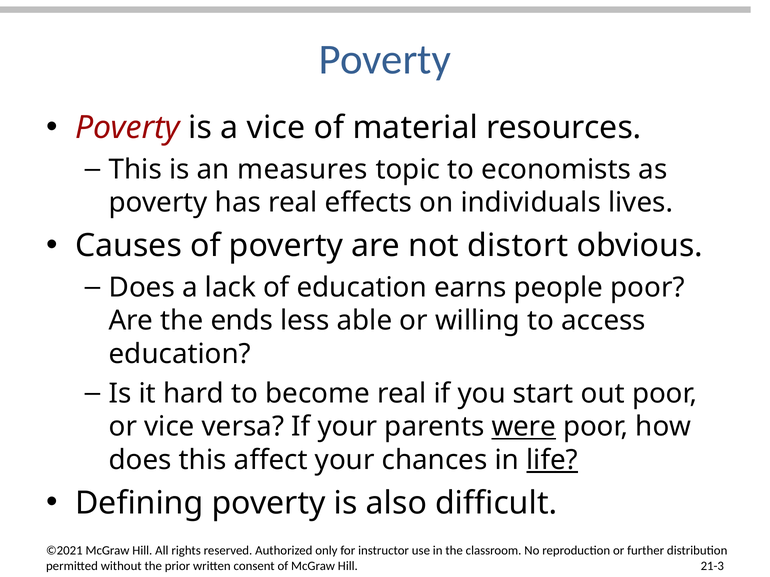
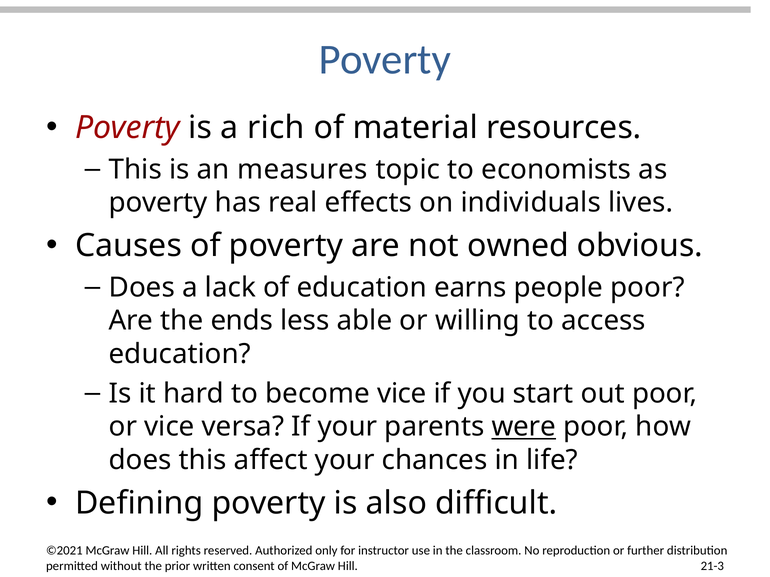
a vice: vice -> rich
distort: distort -> owned
become real: real -> vice
life underline: present -> none
